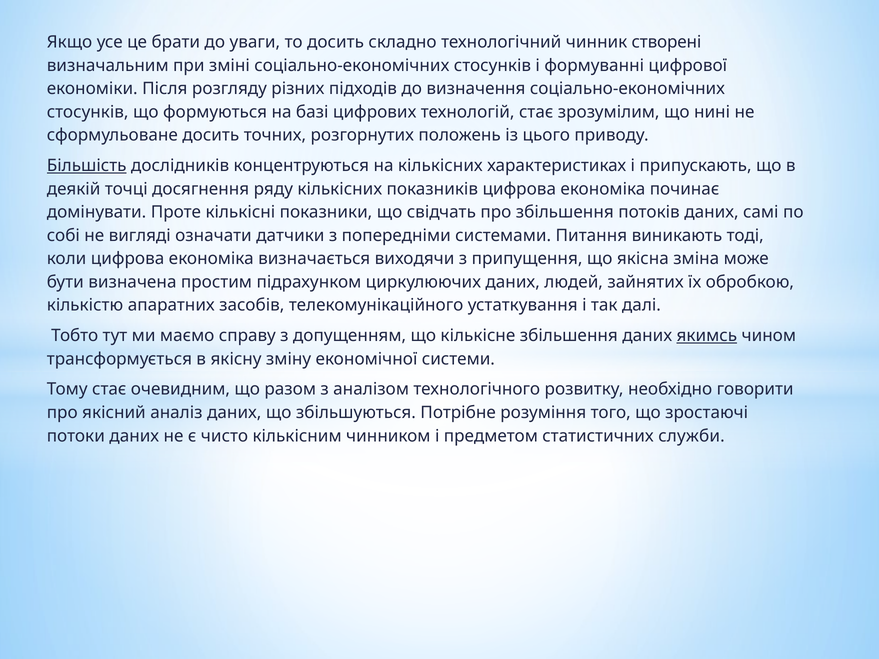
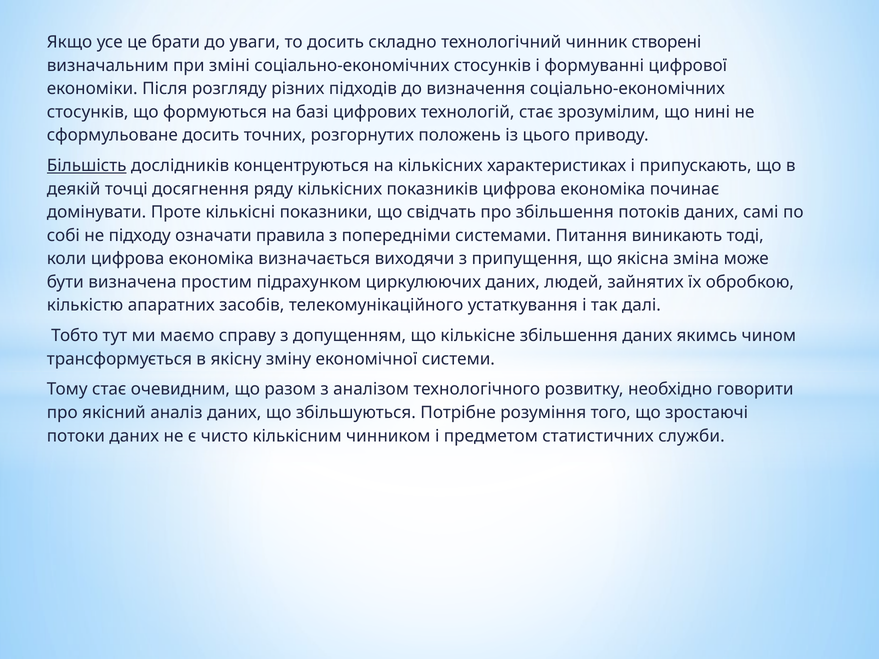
вигляді: вигляді -> підходу
датчики: датчики -> правила
якимсь underline: present -> none
